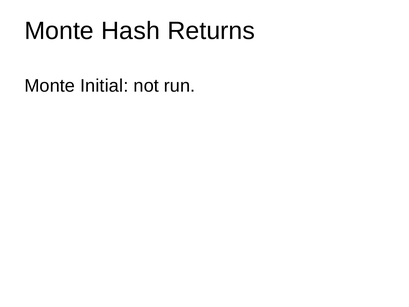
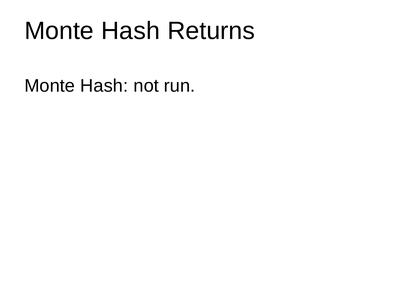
Initial at (104, 86): Initial -> Hash
